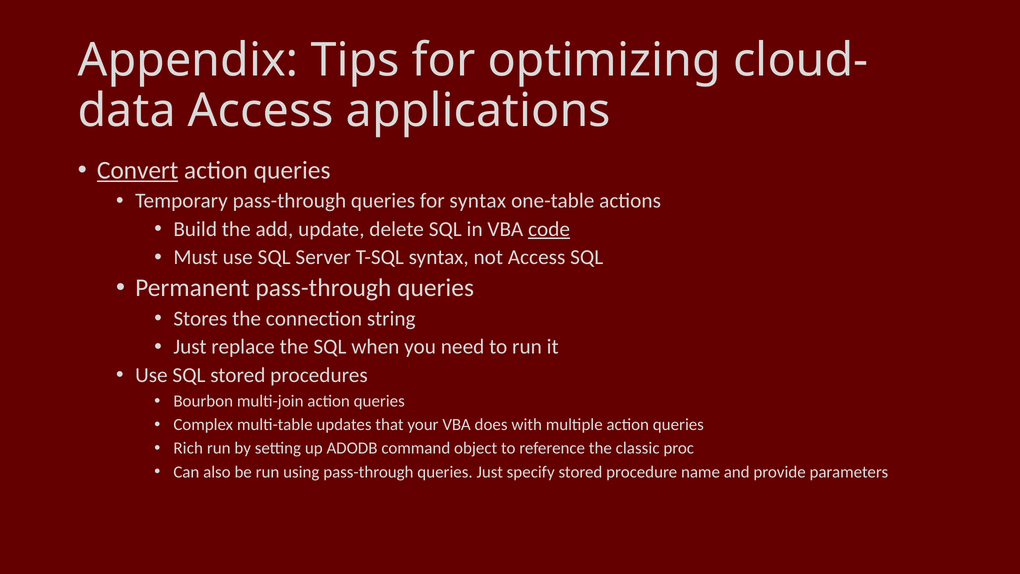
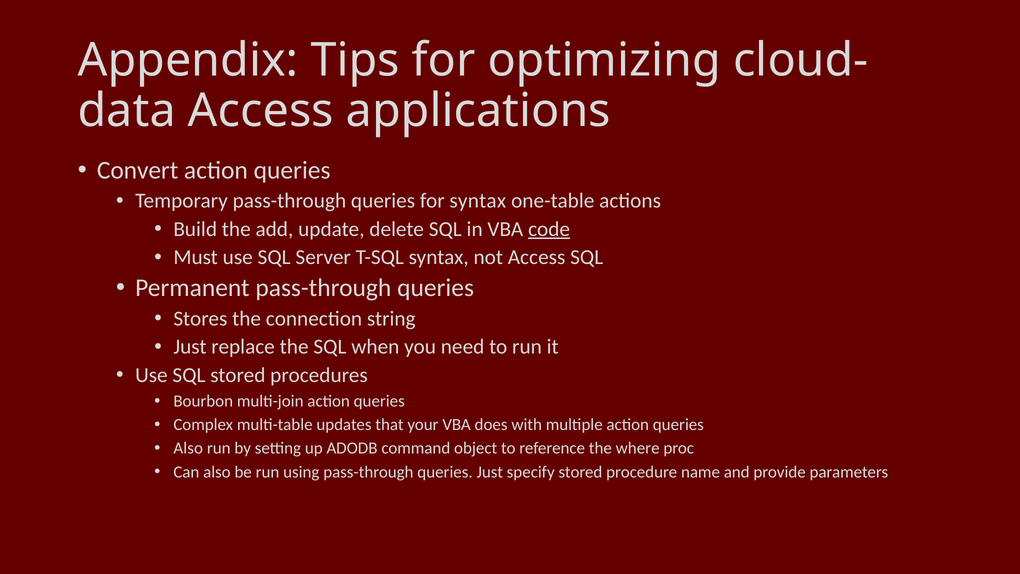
Convert underline: present -> none
Rich at (188, 448): Rich -> Also
classic: classic -> where
